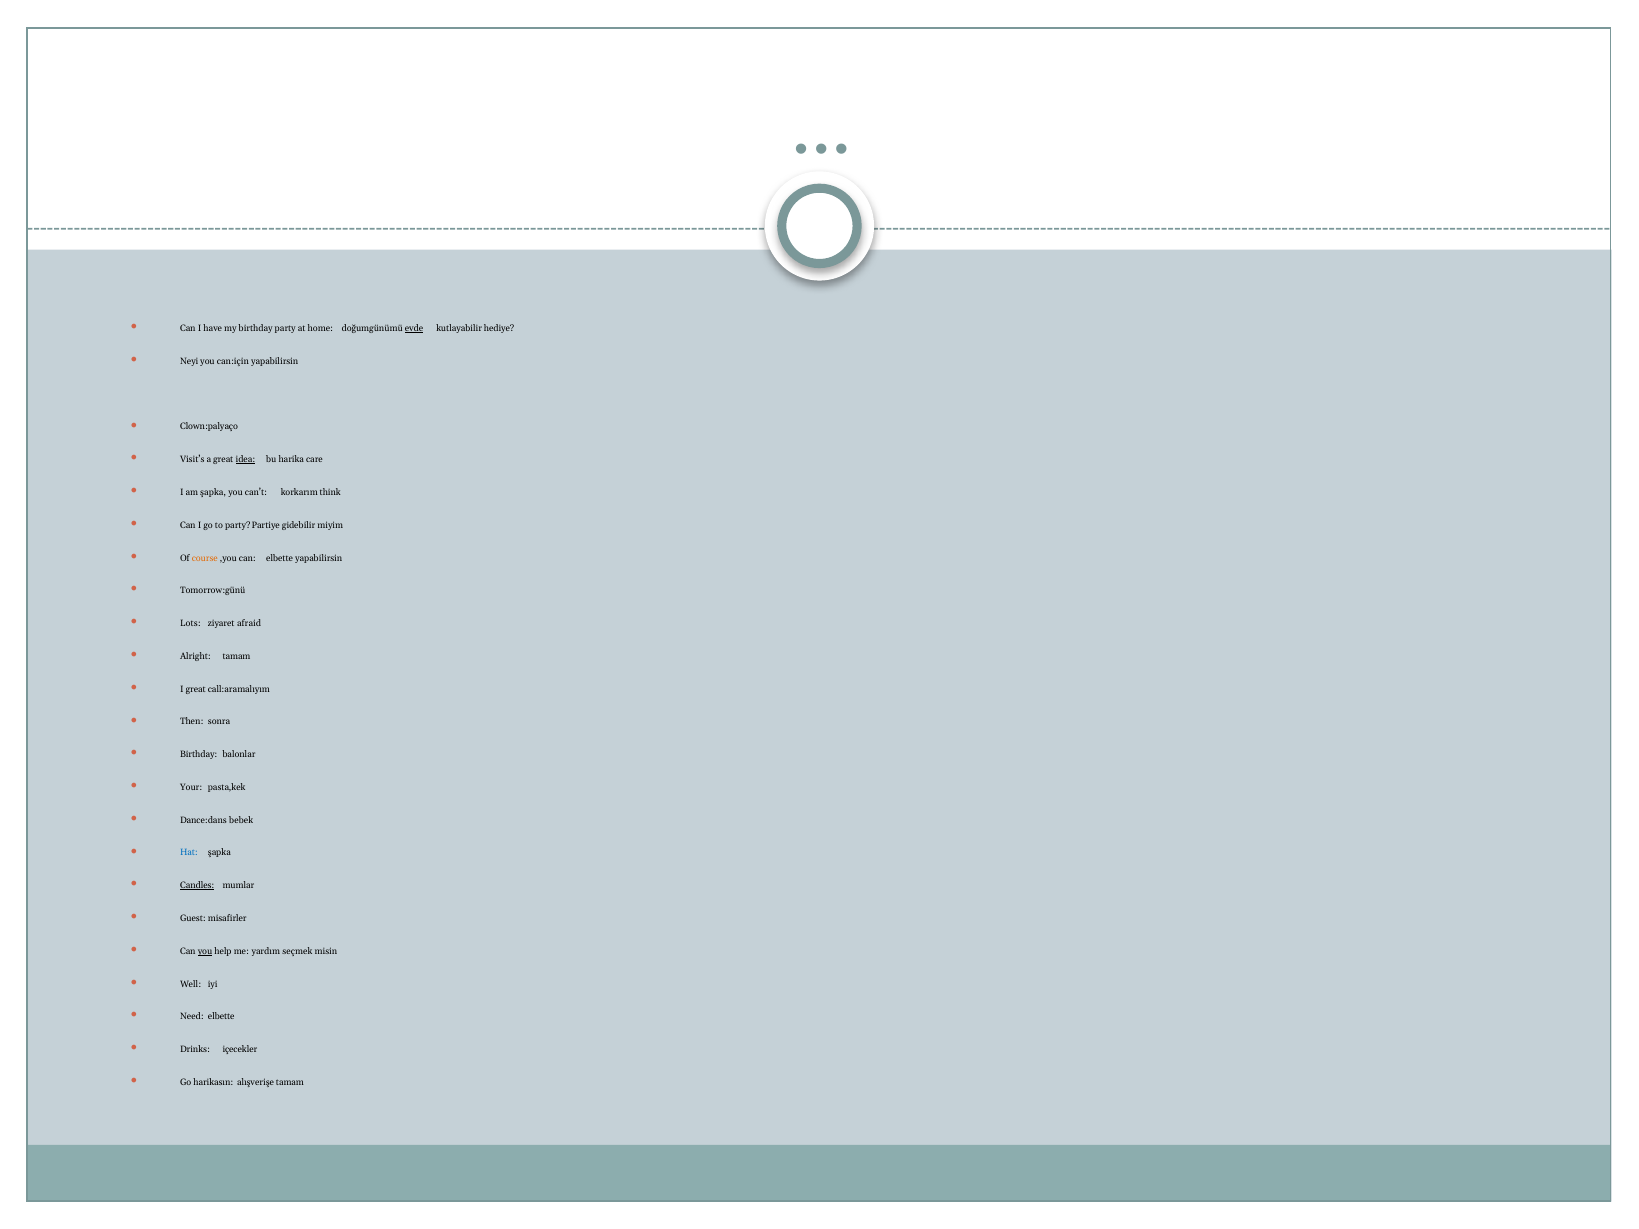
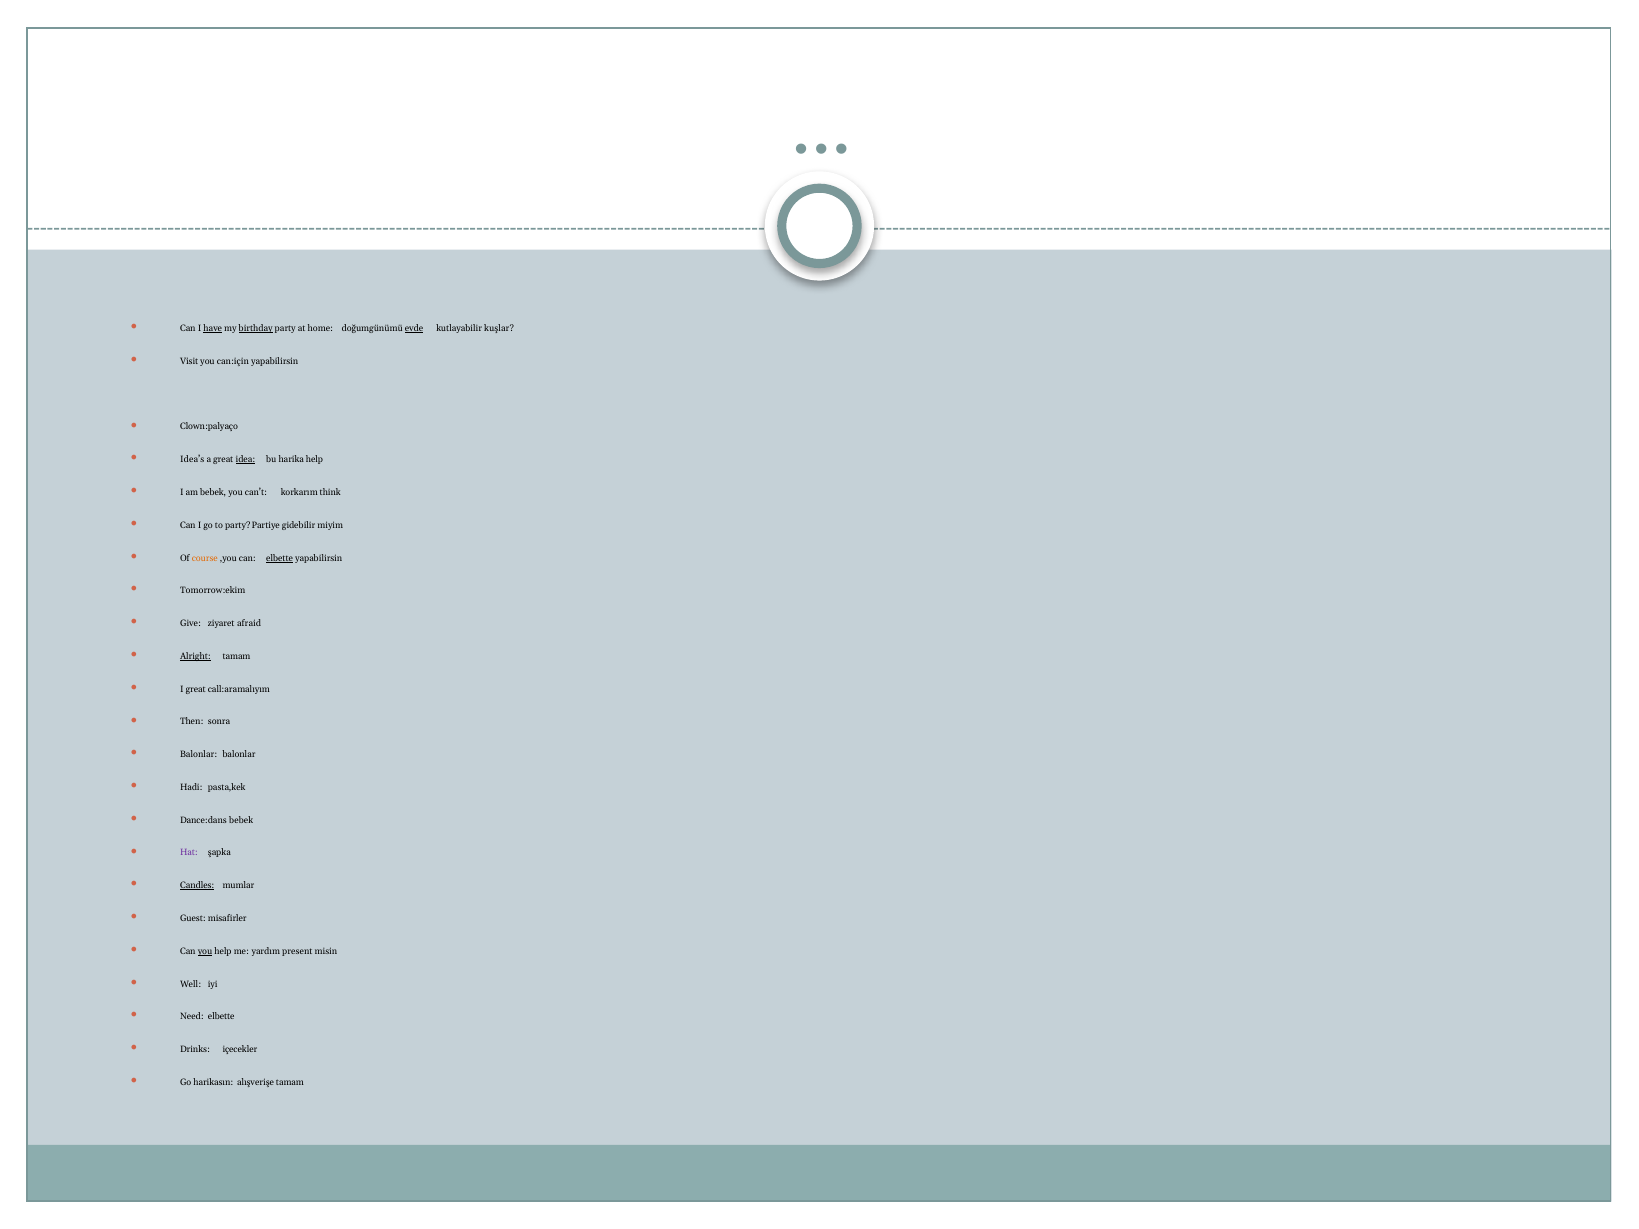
have underline: none -> present
birthday at (256, 329) underline: none -> present
hediye: hediye -> kuşlar
Neyi: Neyi -> Visit
Visit’s: Visit’s -> Idea’s
harika care: care -> help
am şapka: şapka -> bebek
elbette at (280, 558) underline: none -> present
Tomorrow:günü: Tomorrow:günü -> Tomorrow:ekim
Lots: Lots -> Give
Alright underline: none -> present
Birthday at (199, 755): Birthday -> Balonlar
Your: Your -> Hadi
Hat colour: blue -> purple
seçmek: seçmek -> present
